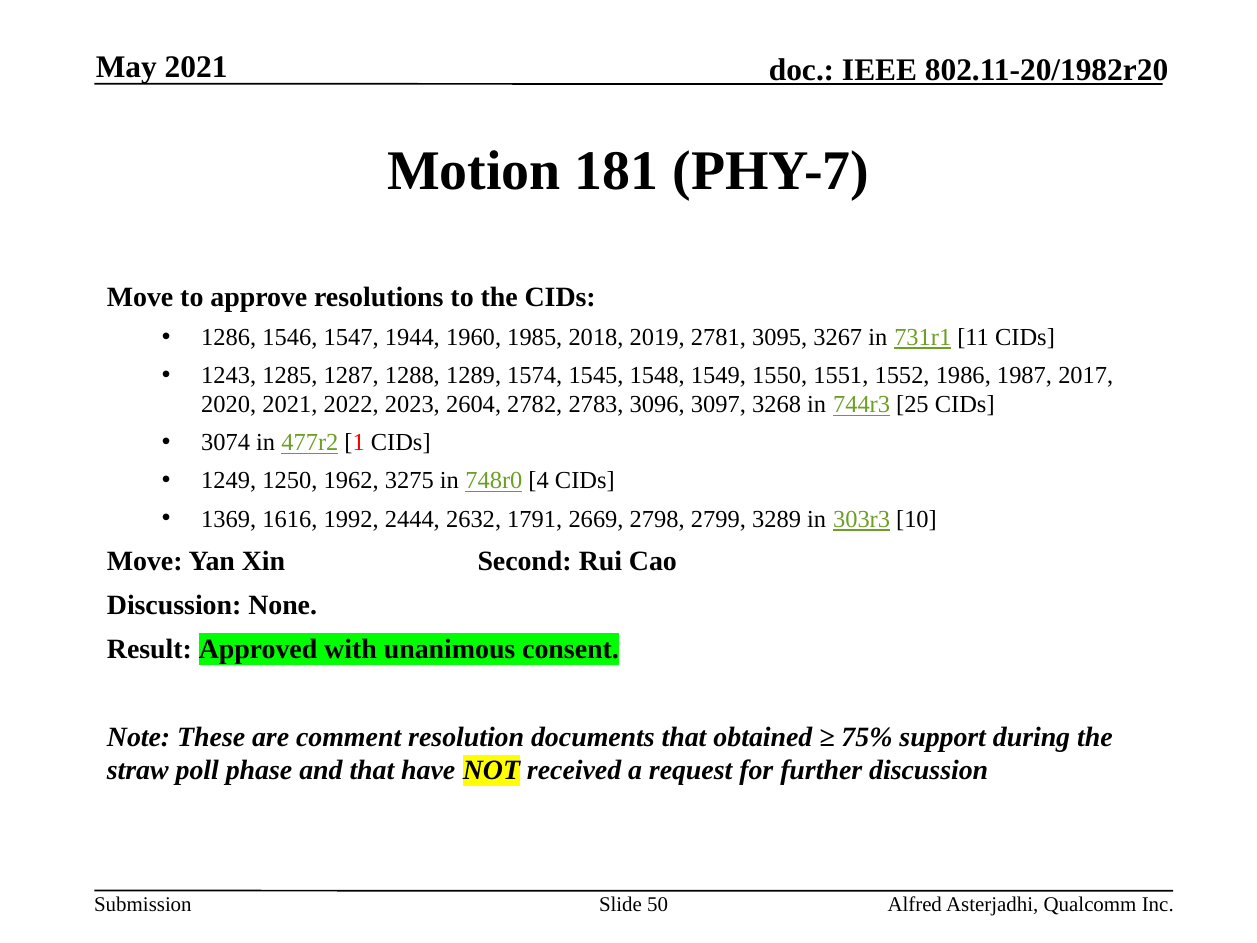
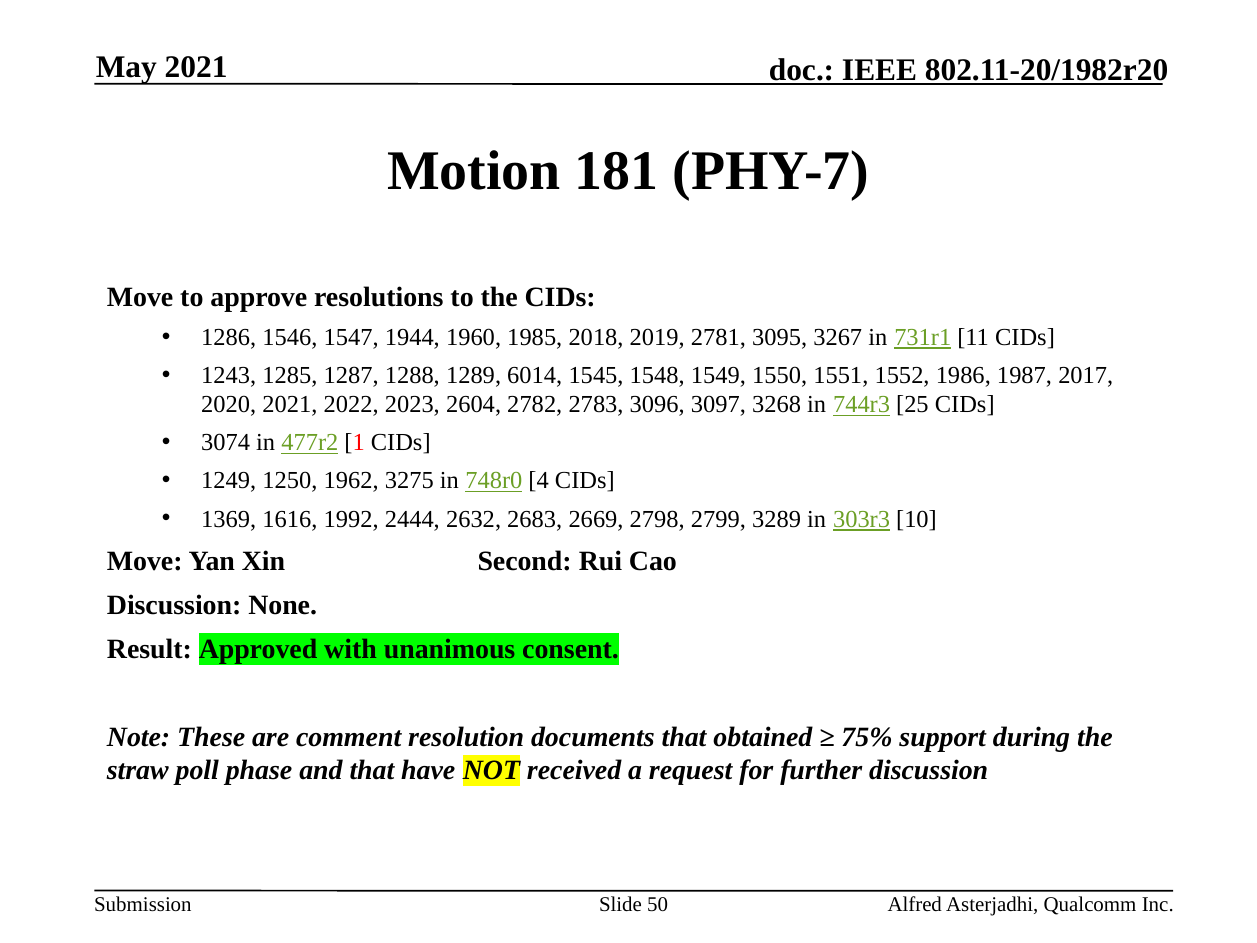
1574: 1574 -> 6014
1791: 1791 -> 2683
